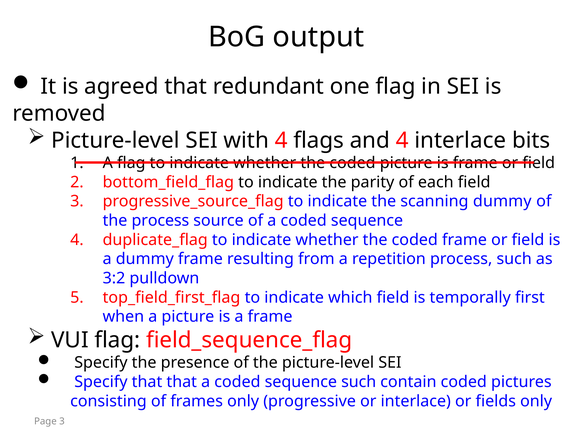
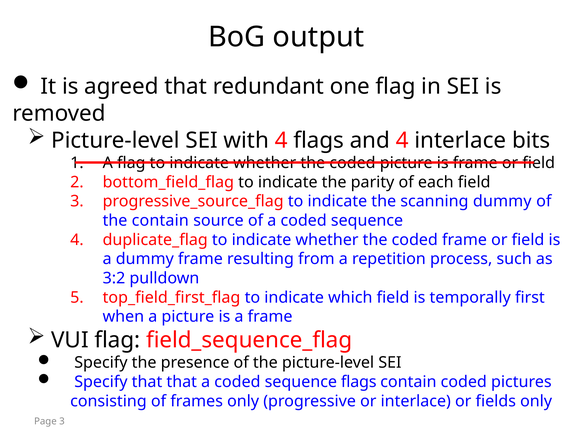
the process: process -> contain
sequence such: such -> flags
